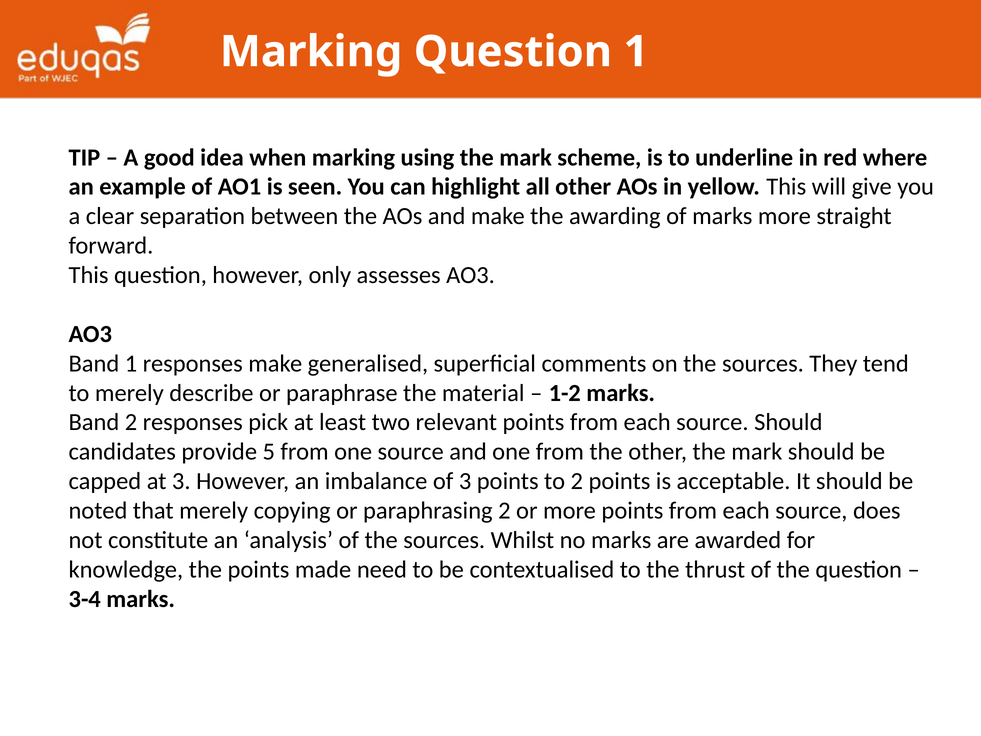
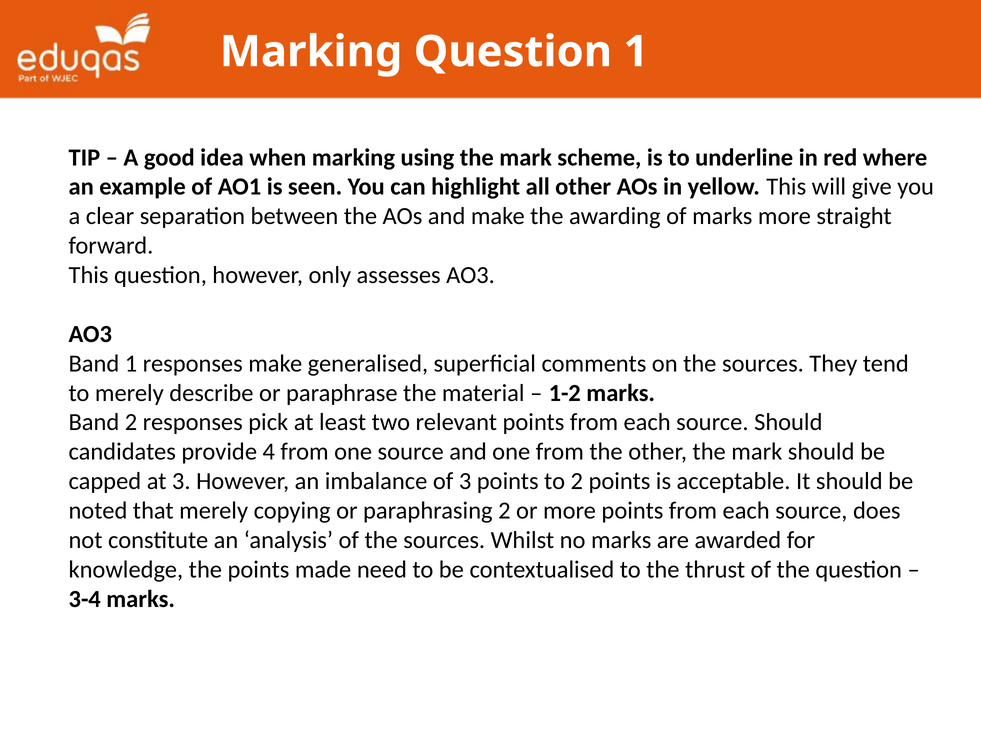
5: 5 -> 4
